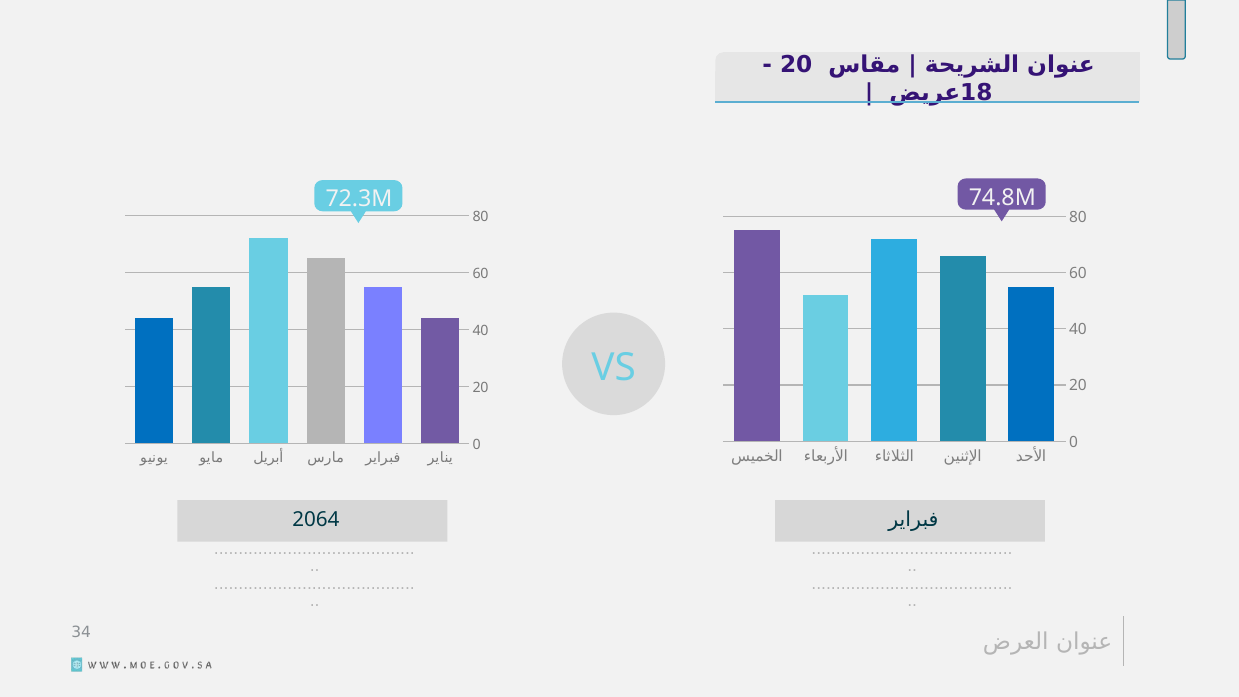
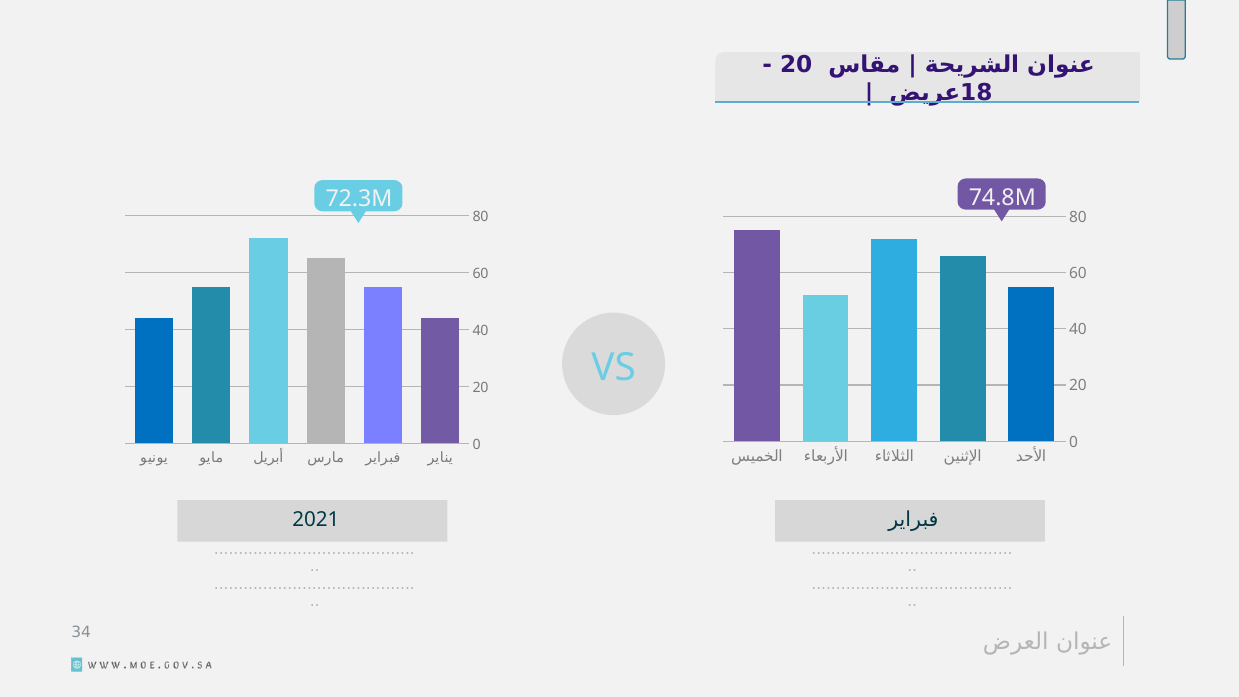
2064: 2064 -> 2021
